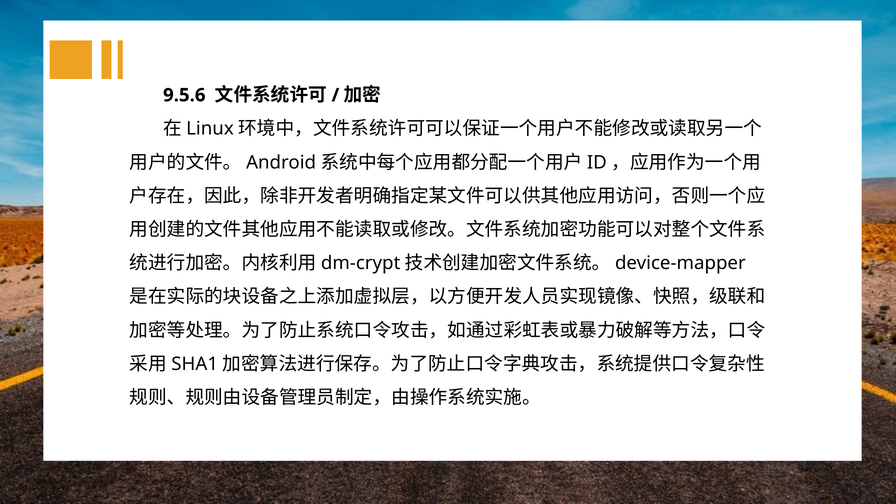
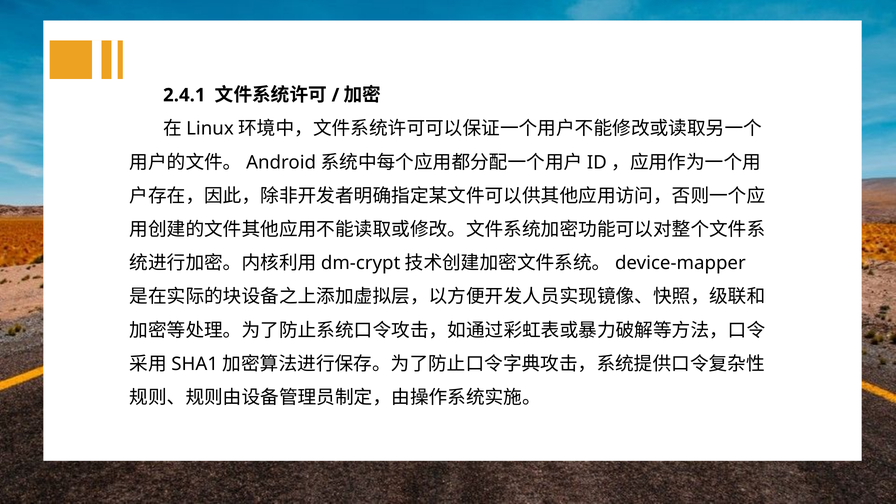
9.5.6: 9.5.6 -> 2.4.1
